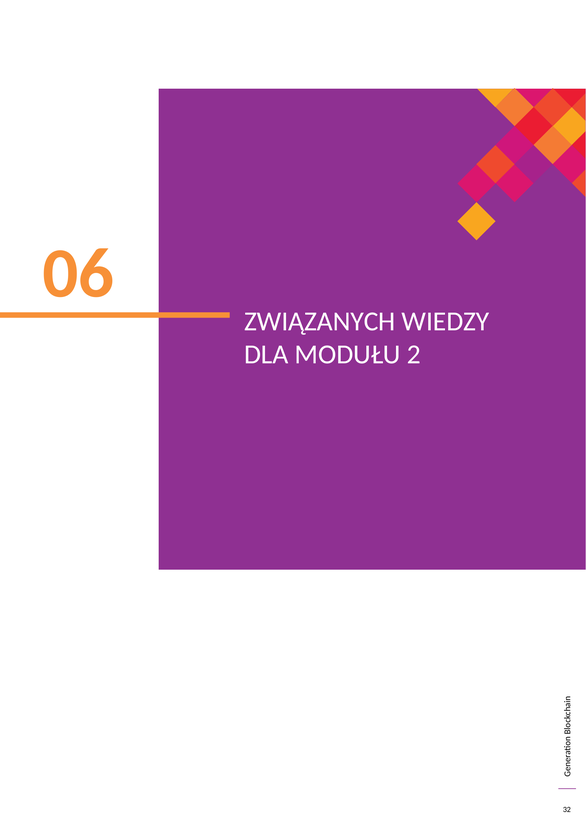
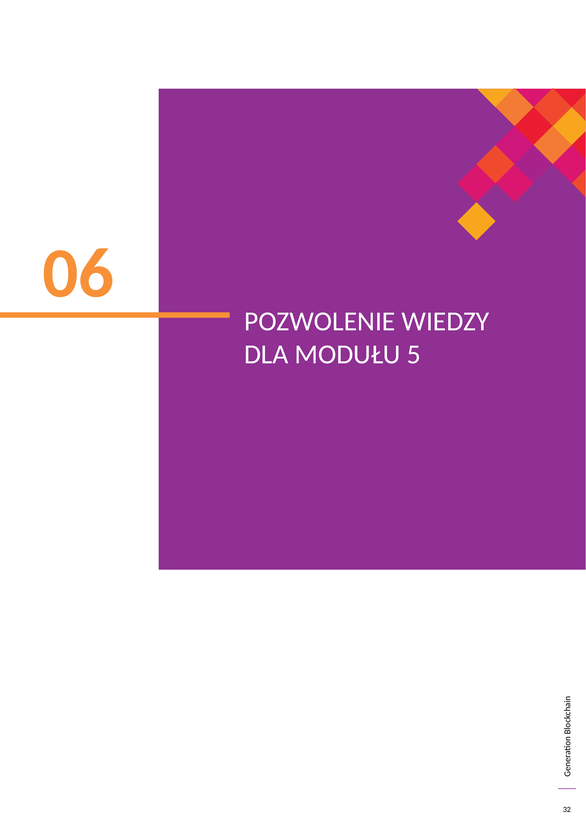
ZWIĄZANYCH: ZWIĄZANYCH -> POZWOLENIE
2: 2 -> 5
